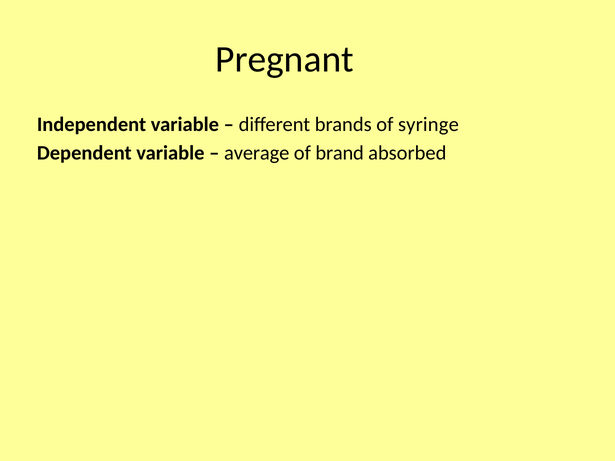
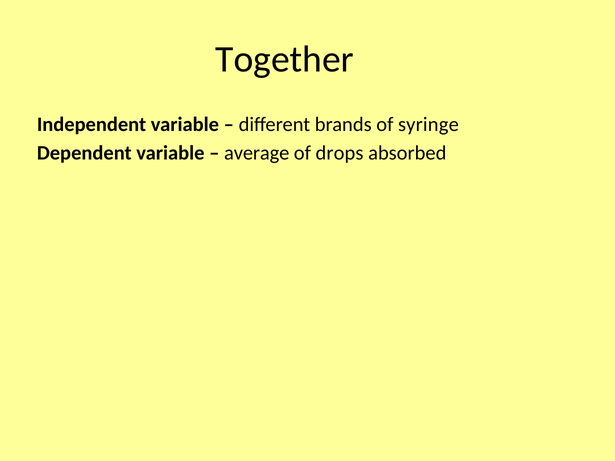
Pregnant: Pregnant -> Together
brand: brand -> drops
